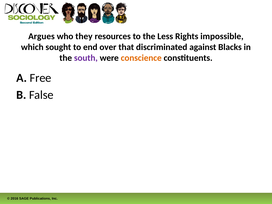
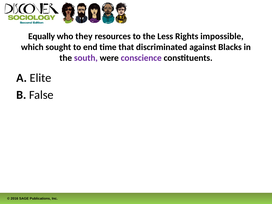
Argues: Argues -> Equally
over: over -> time
conscience colour: orange -> purple
Free: Free -> Elite
